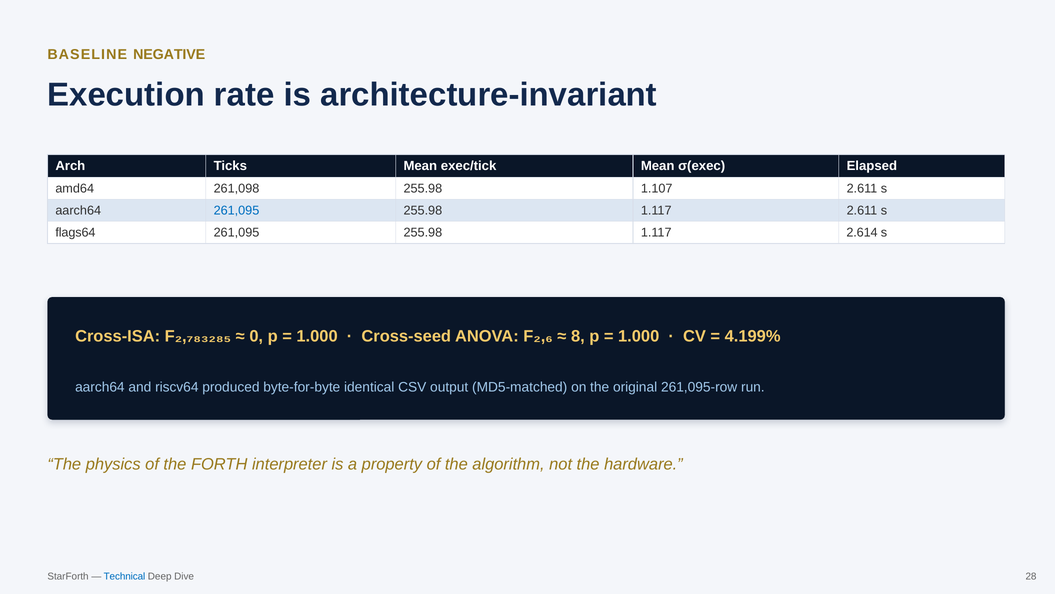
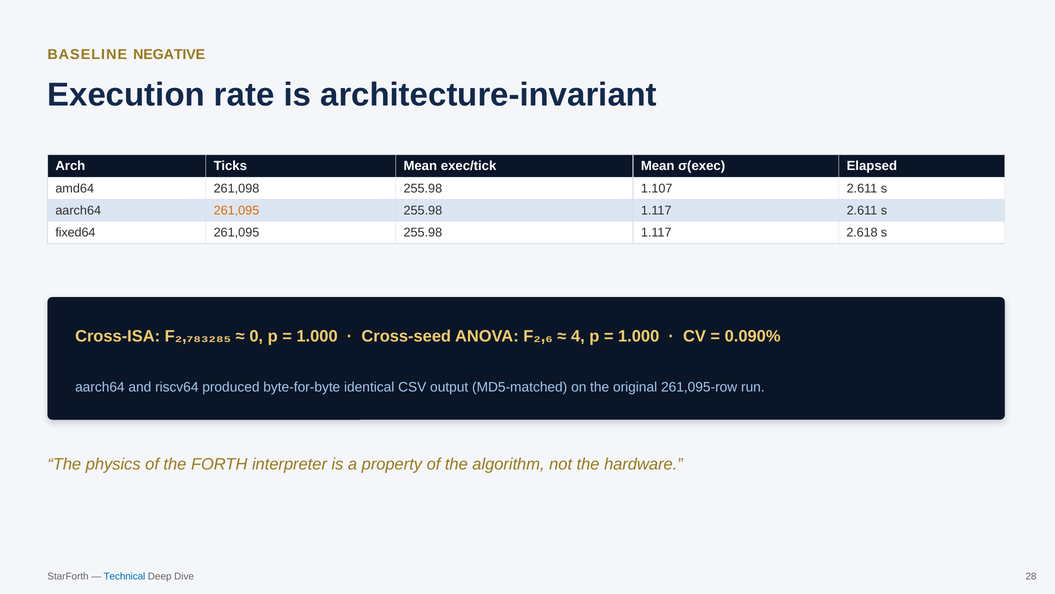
261,095 at (236, 210) colour: blue -> orange
flags64: flags64 -> fixed64
2.614: 2.614 -> 2.618
8: 8 -> 4
4.199%: 4.199% -> 0.090%
